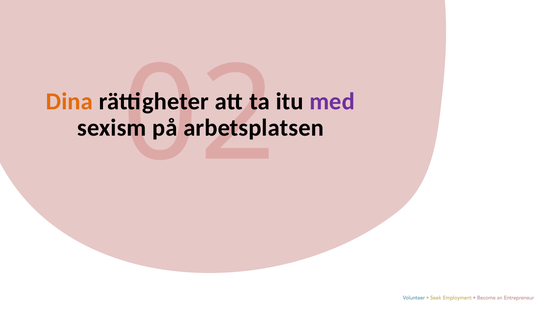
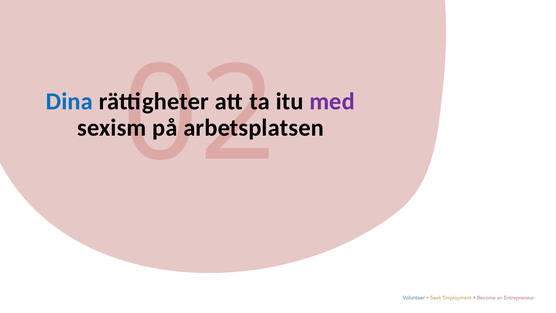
Dina colour: orange -> blue
